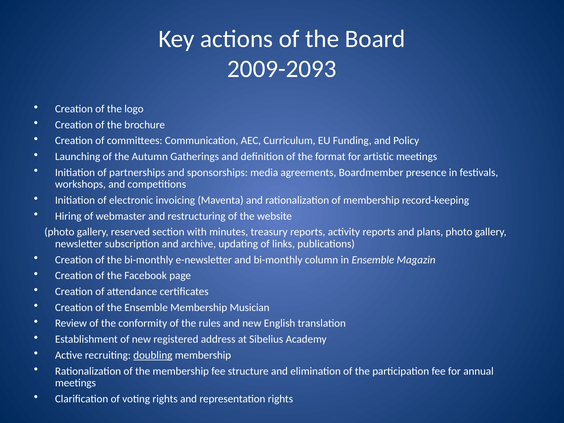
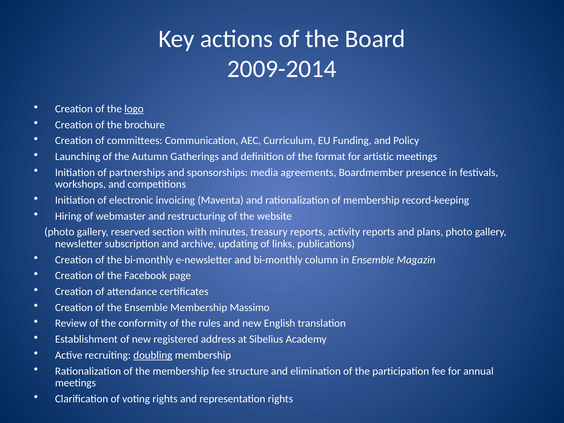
2009-2093: 2009-2093 -> 2009-2014
logo underline: none -> present
Musician: Musician -> Massimo
